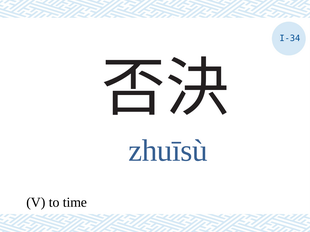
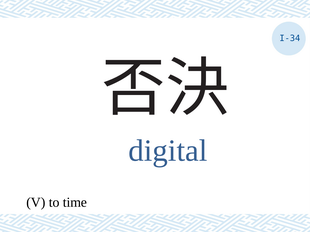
zhuīsù: zhuīsù -> digital
